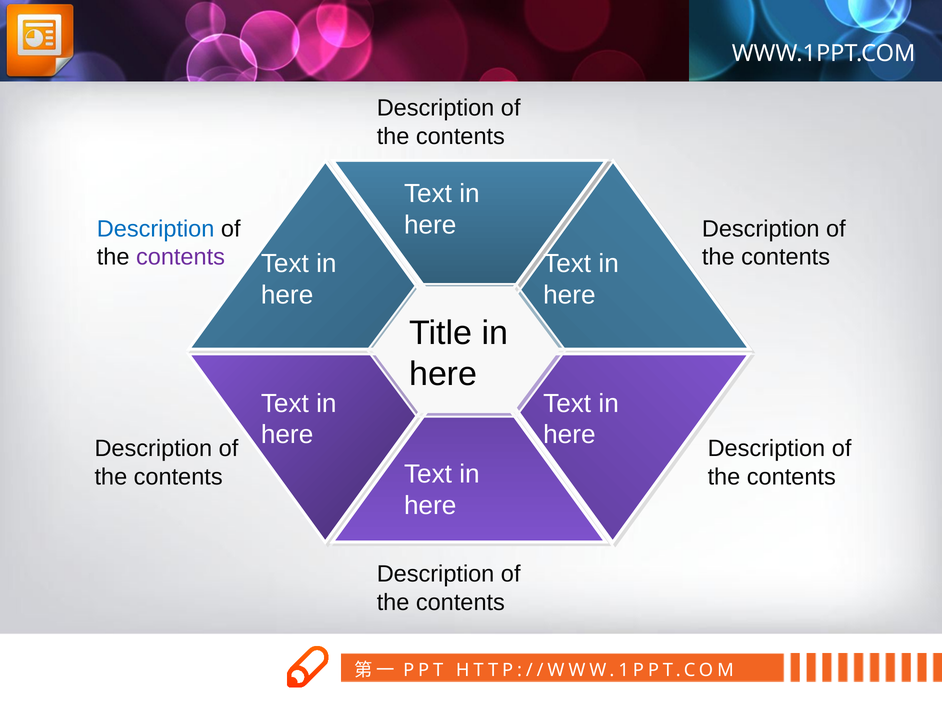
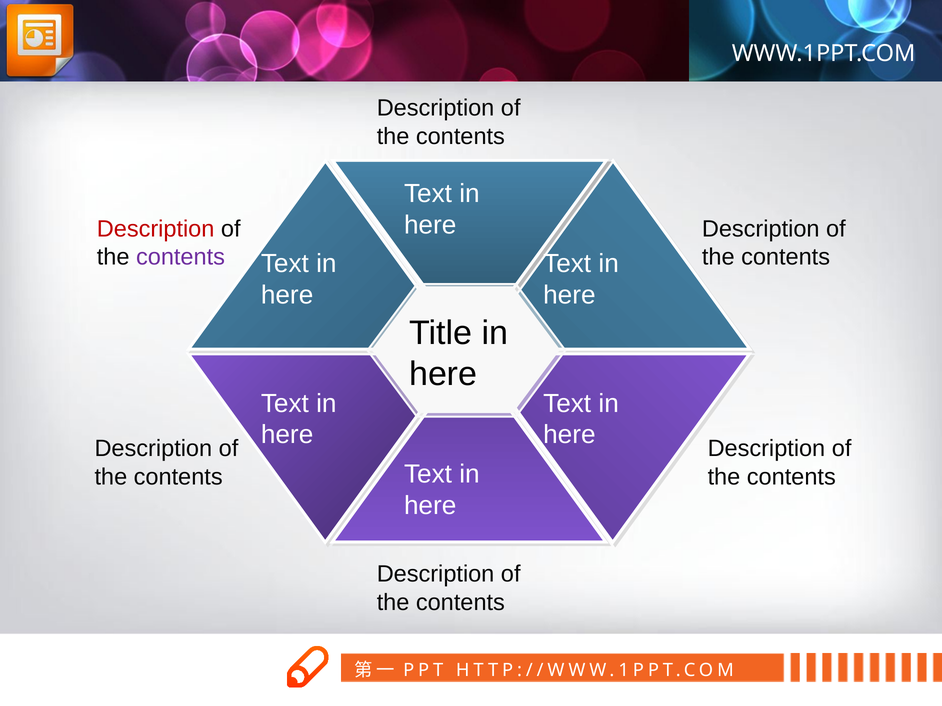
Description at (156, 229) colour: blue -> red
